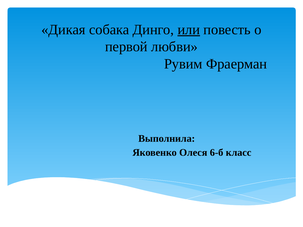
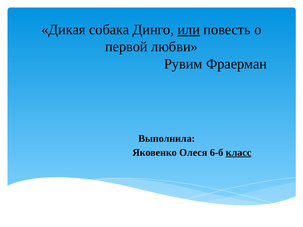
класс underline: none -> present
